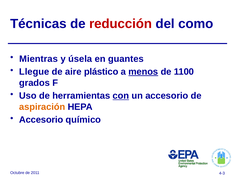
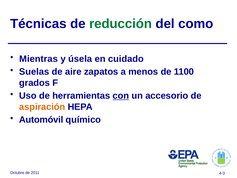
reducción colour: red -> green
guantes: guantes -> cuidado
Llegue: Llegue -> Suelas
plástico: plástico -> zapatos
menos underline: present -> none
Accesorio at (41, 120): Accesorio -> Automóvil
